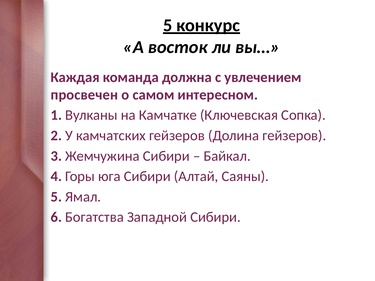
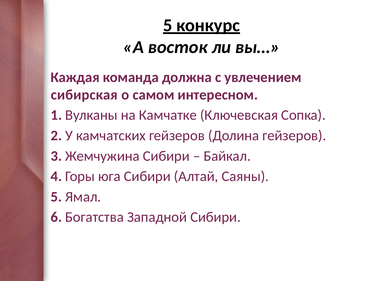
просвечен: просвечен -> сибирская
